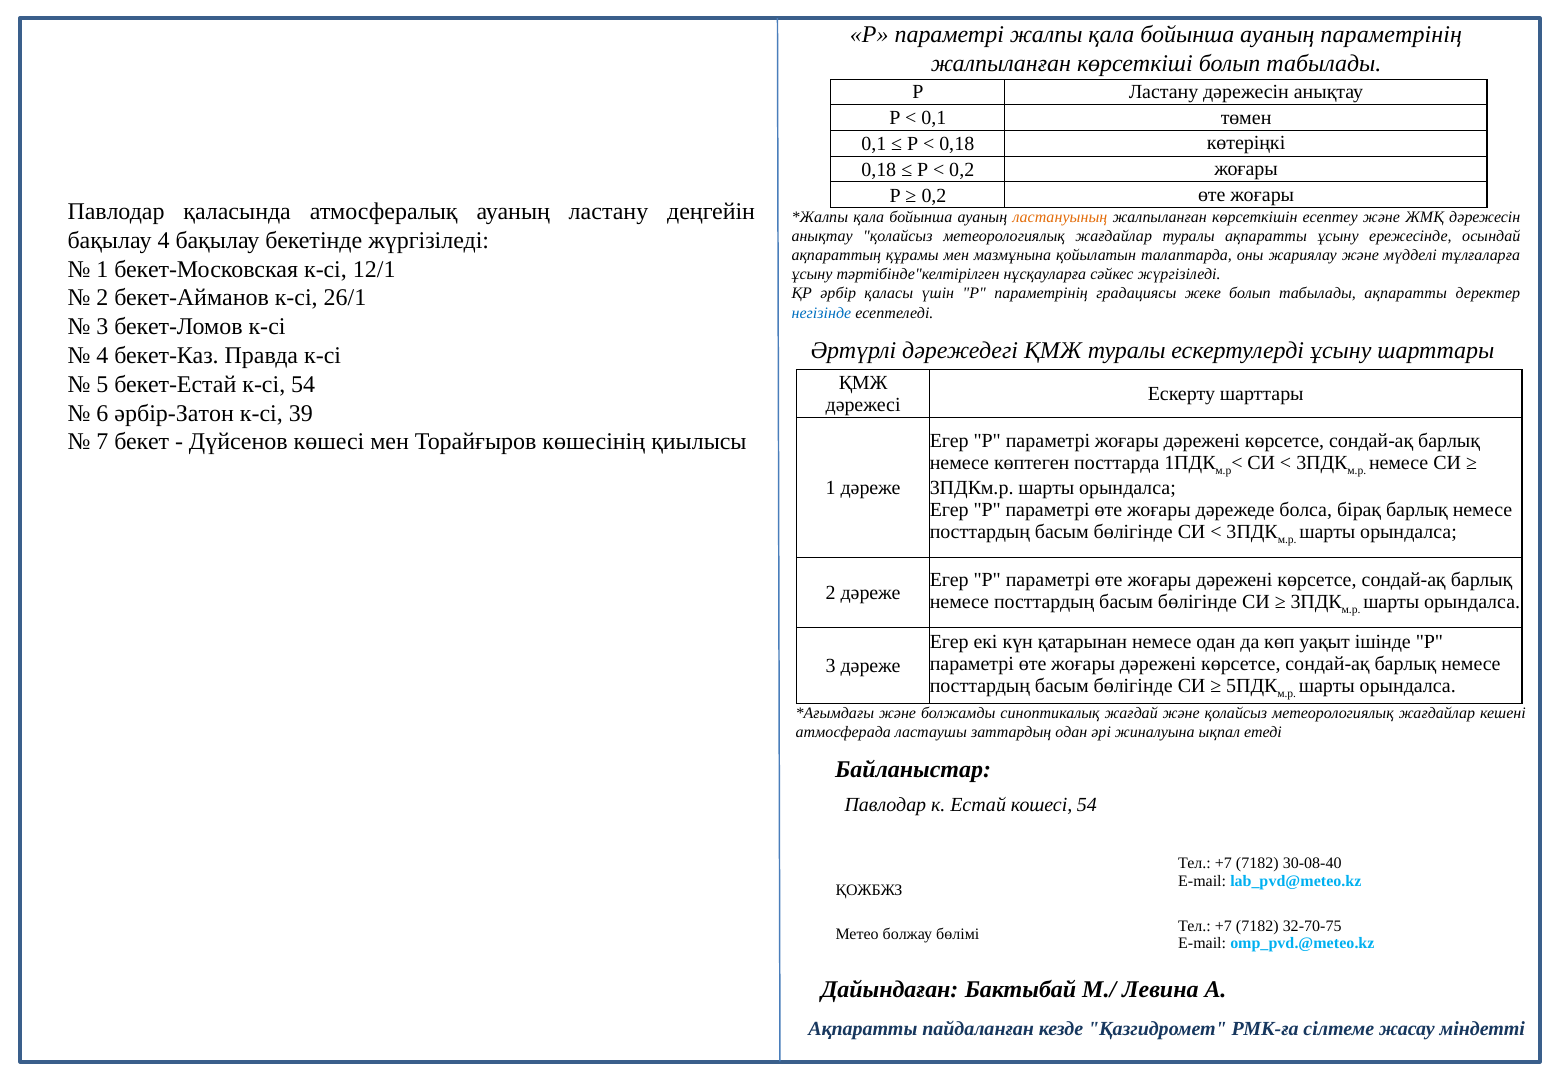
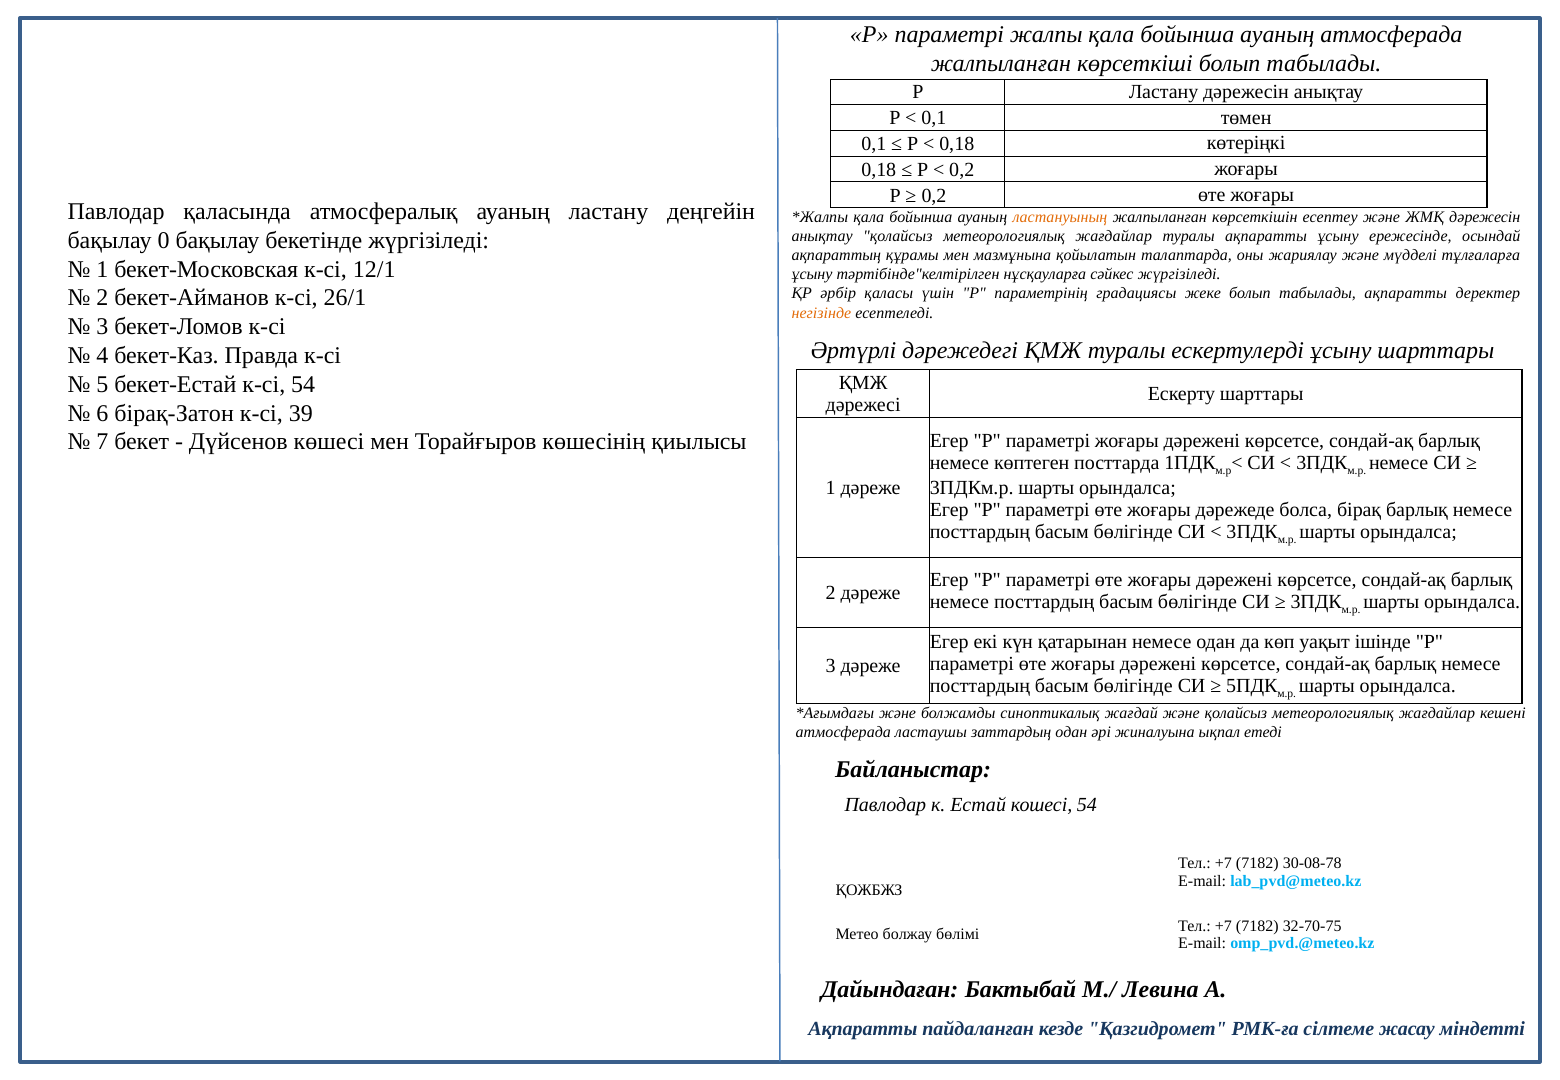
ауаның параметрінің: параметрінің -> атмосферада
бақылау 4: 4 -> 0
негізінде colour: blue -> orange
әрбір-Затон: әрбір-Затон -> бірақ-Затон
30-08-40: 30-08-40 -> 30-08-78
